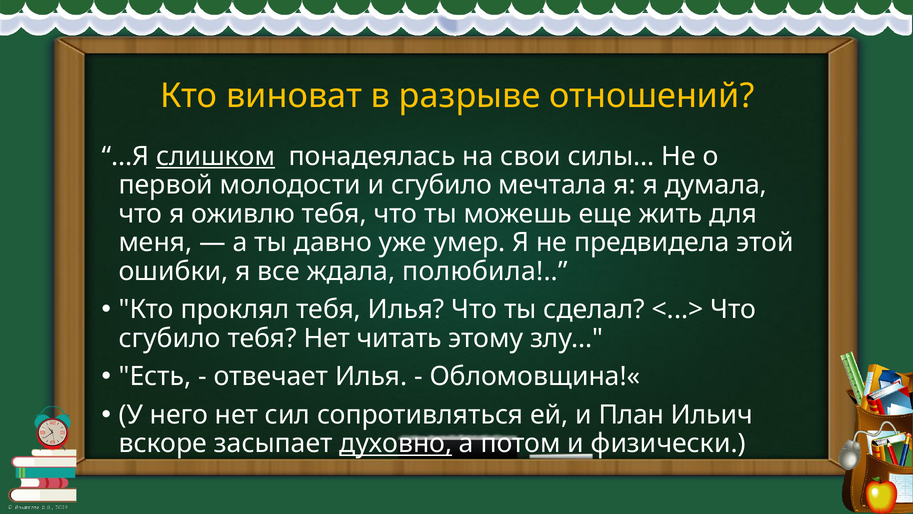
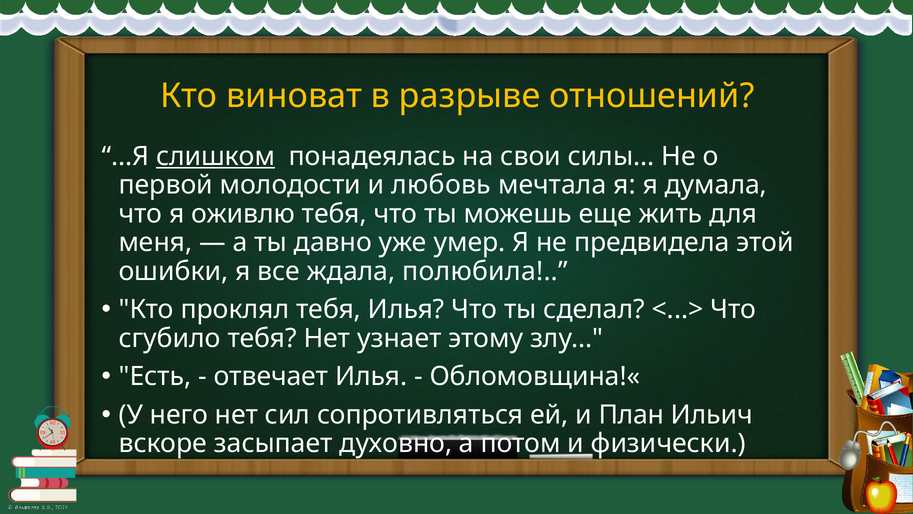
и сгубило: сгубило -> любовь
читать: читать -> узнает
духовно underline: present -> none
